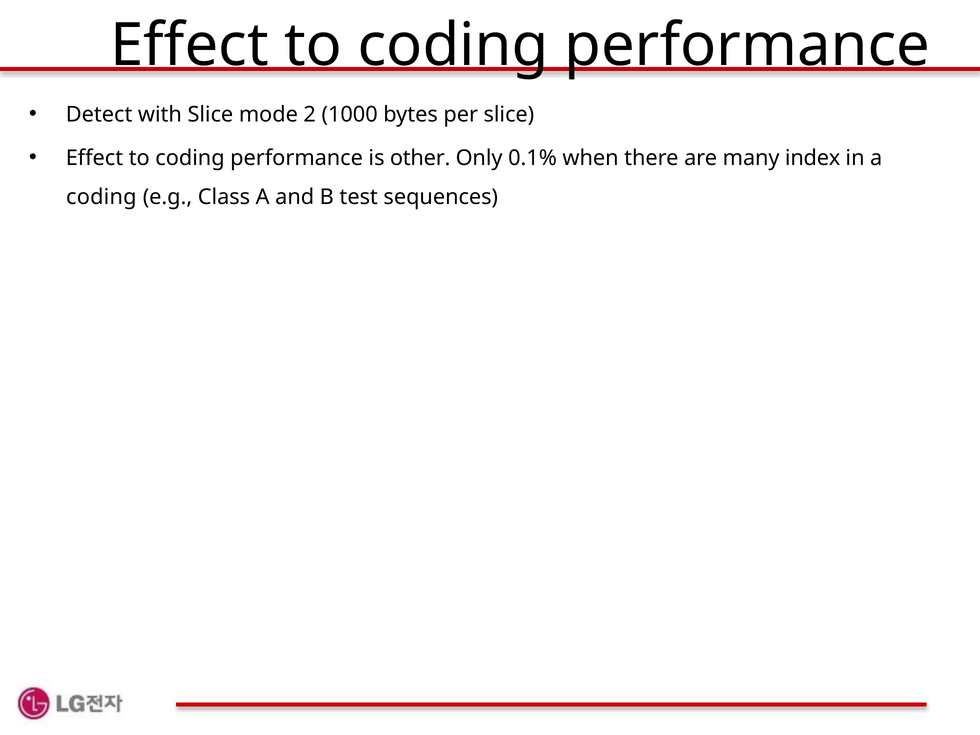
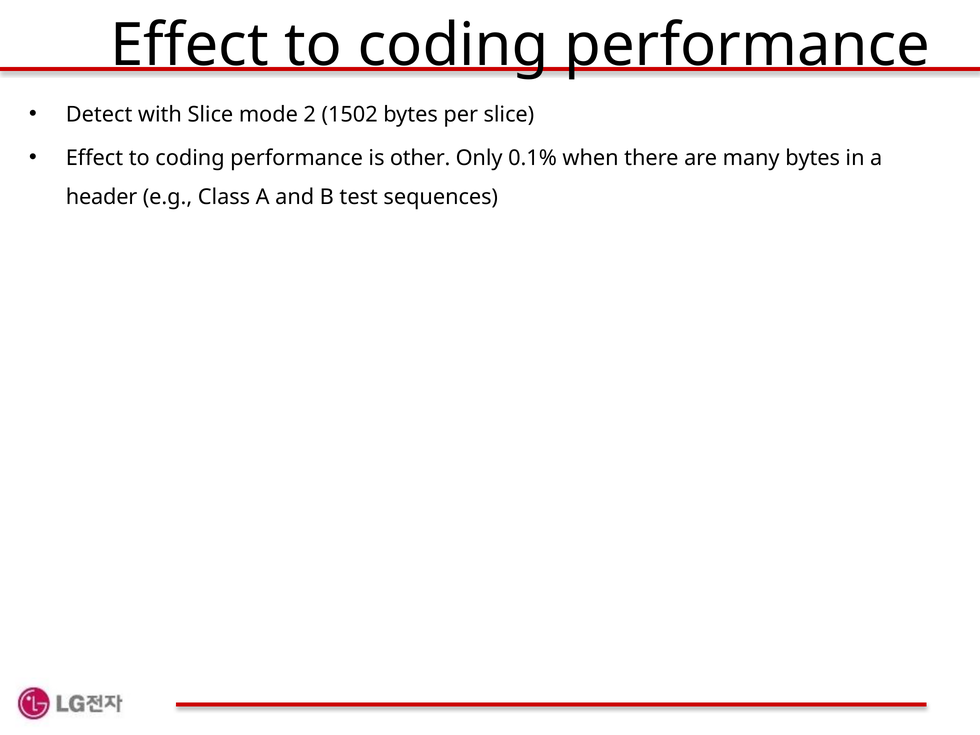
1000: 1000 -> 1502
many index: index -> bytes
coding at (101, 197): coding -> header
